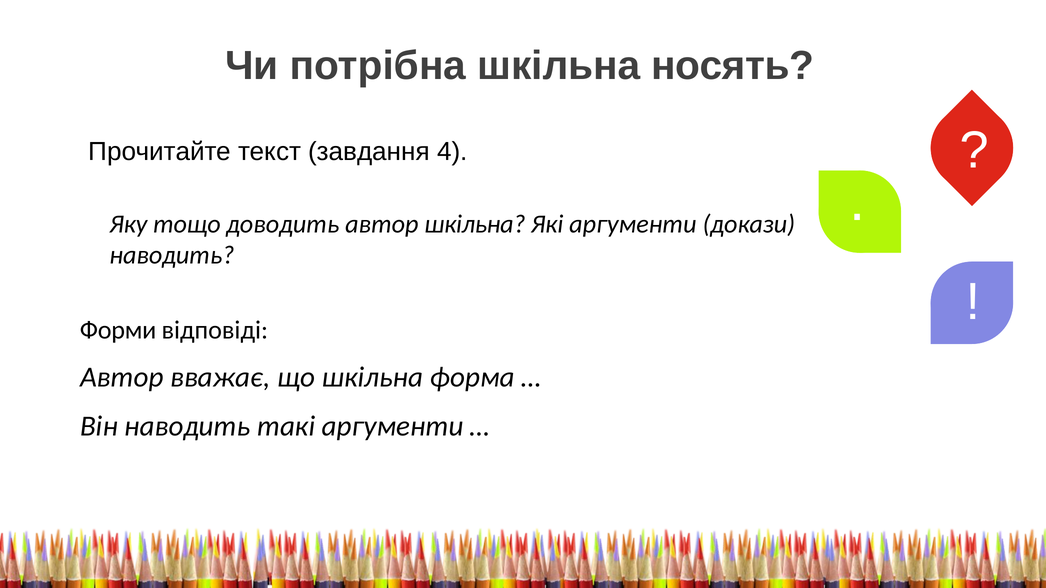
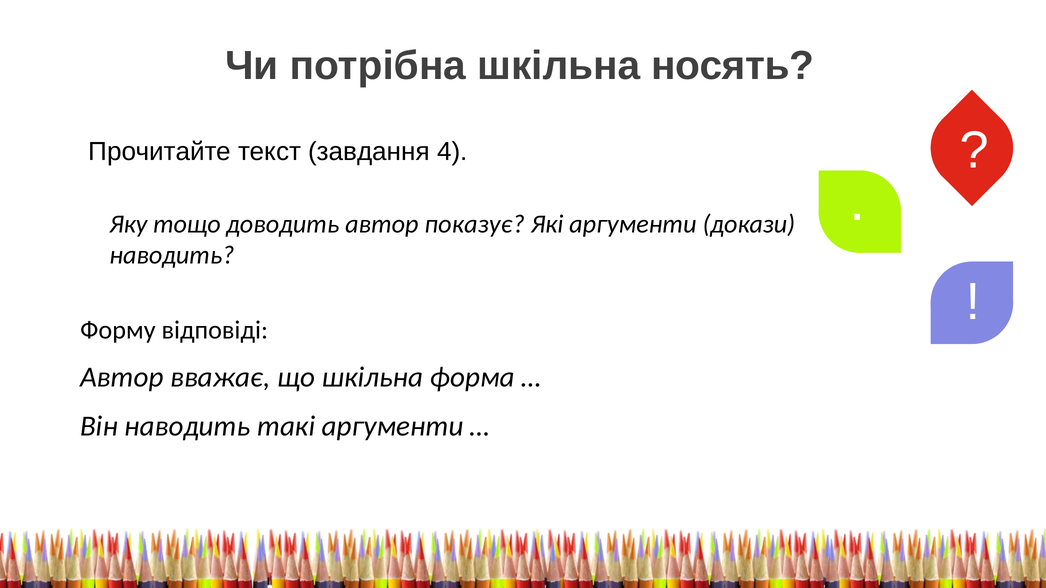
автор шкільна: шкільна -> показує
Форми: Форми -> Форму
